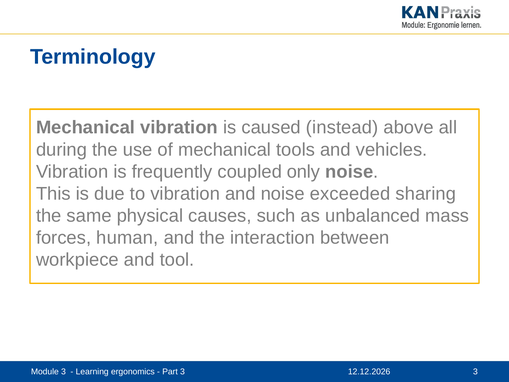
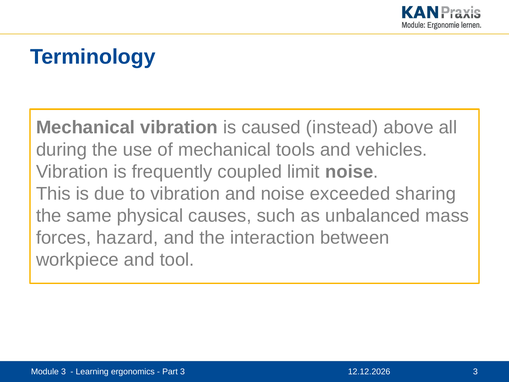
only: only -> limit
human: human -> hazard
